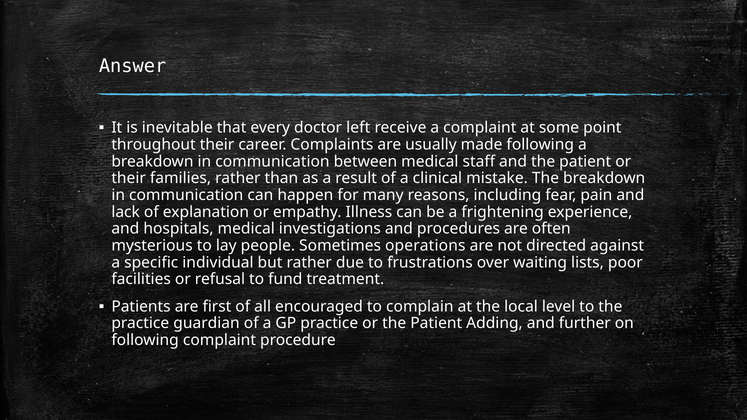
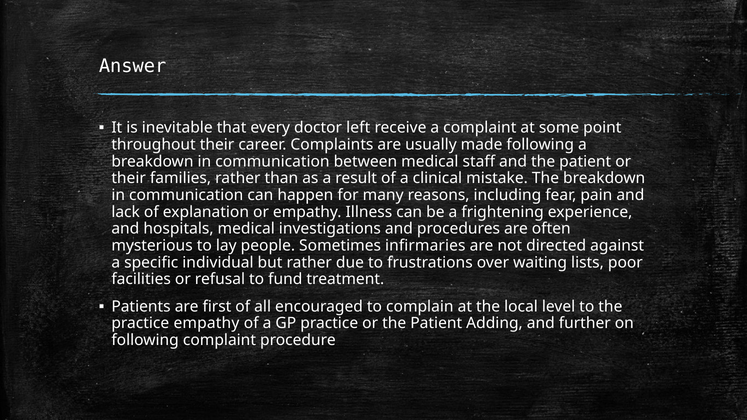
operations: operations -> inﬁrmaries
practice guardian: guardian -> empathy
